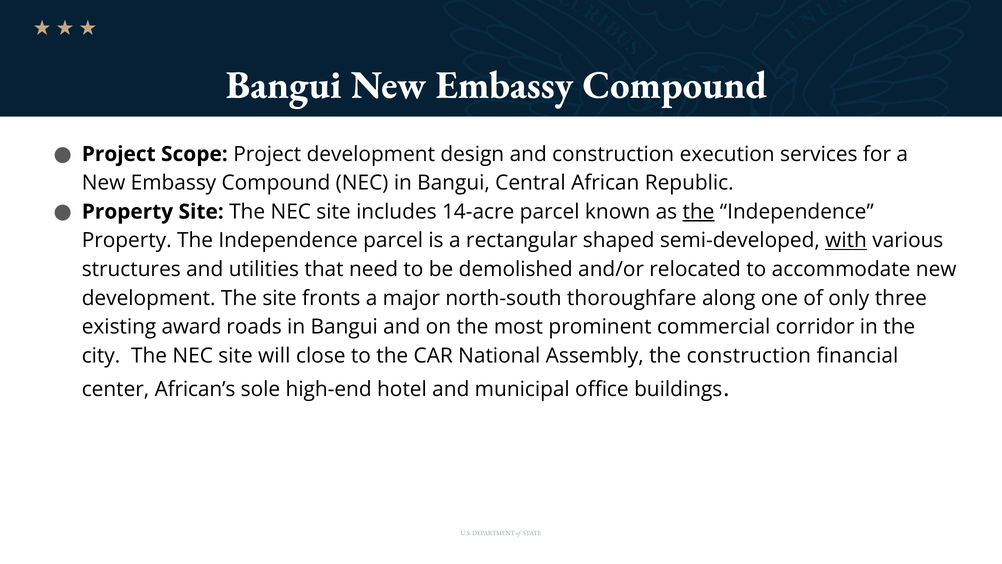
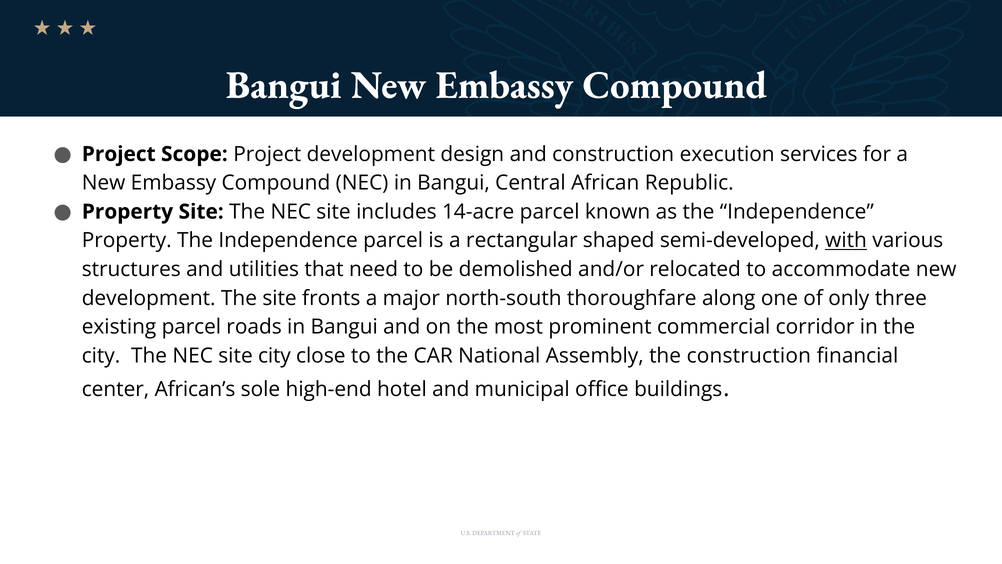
the at (698, 212) underline: present -> none
existing award: award -> parcel
site will: will -> city
